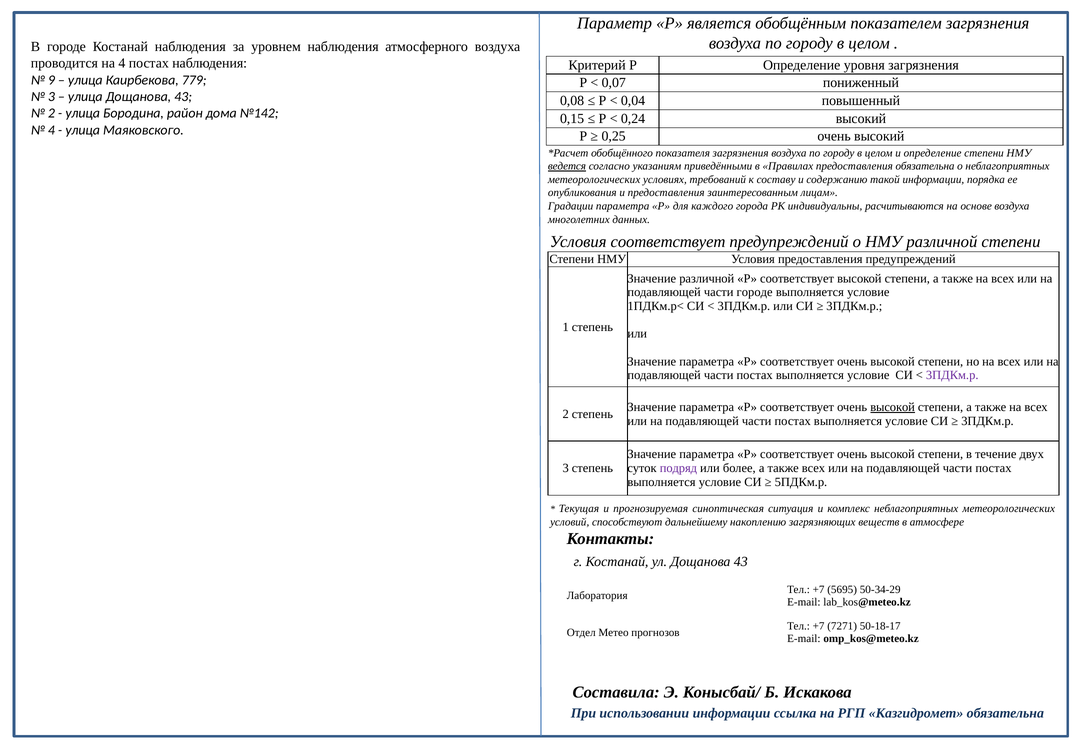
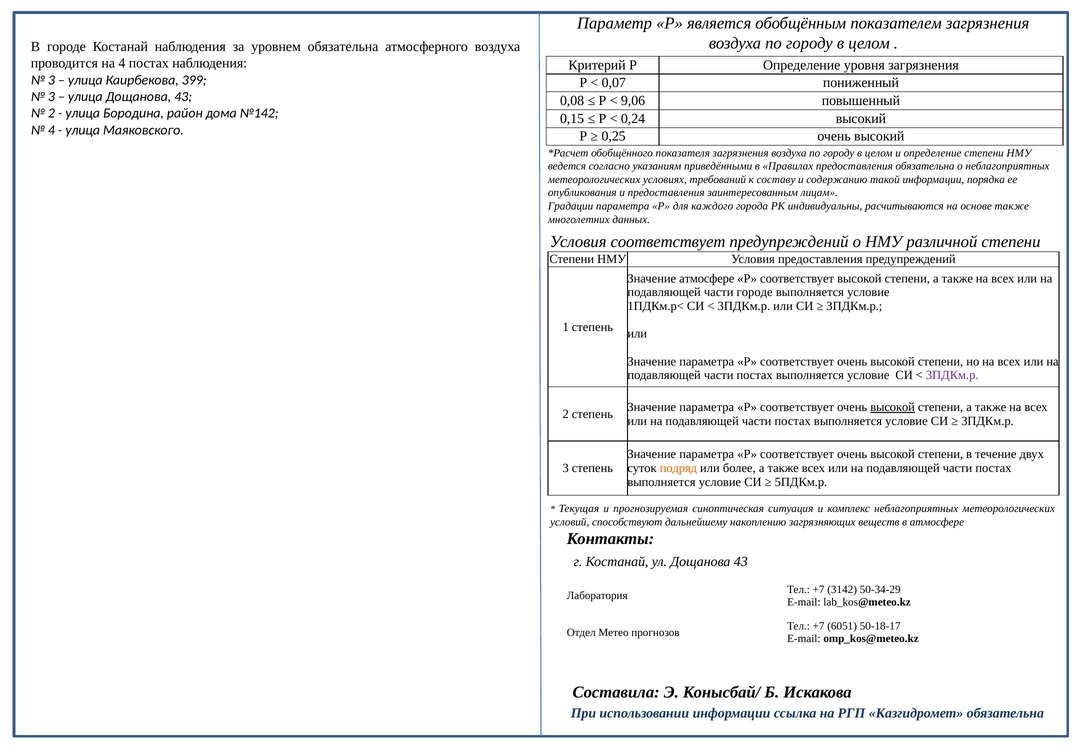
уровнем наблюдения: наблюдения -> обязательна
9 at (51, 80): 9 -> 3
779: 779 -> 399
0,04: 0,04 -> 9,06
ведется underline: present -> none
основе воздуха: воздуха -> также
Значение различной: различной -> атмосфере
подряд colour: purple -> orange
5695: 5695 -> 3142
7271: 7271 -> 6051
